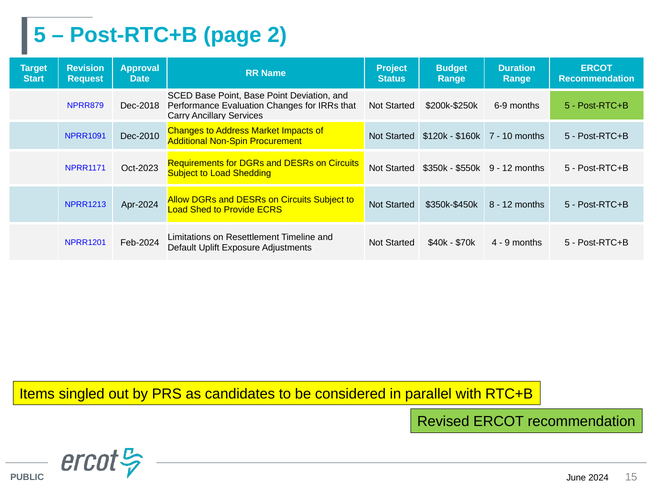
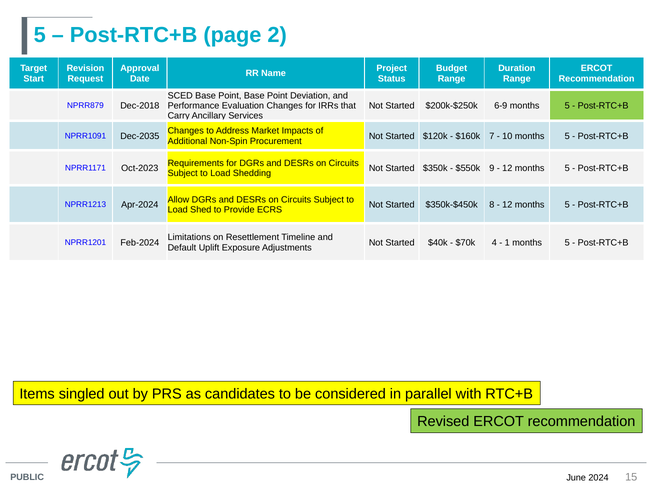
Dec-2010: Dec-2010 -> Dec-2035
9 at (507, 242): 9 -> 1
